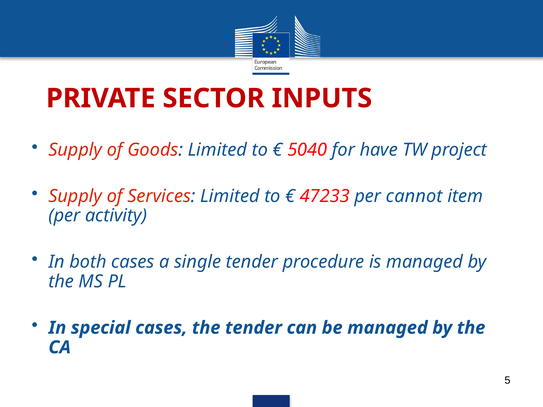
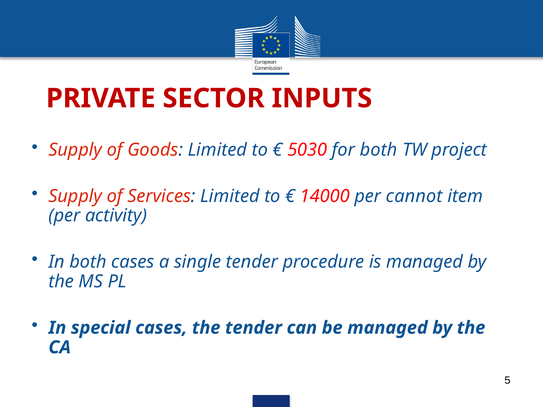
5040: 5040 -> 5030
for have: have -> both
47233: 47233 -> 14000
